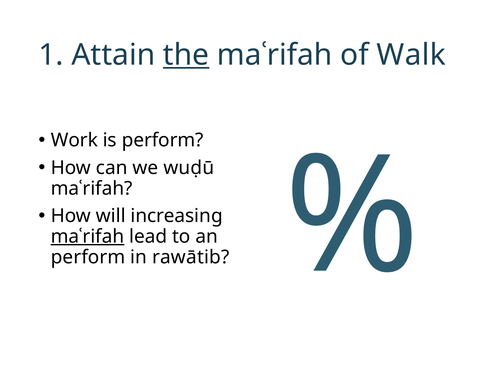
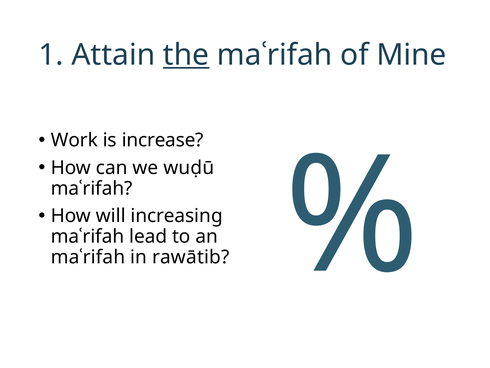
Walk: Walk -> Mine
is perform: perform -> increase
maʿrifah at (88, 236) underline: present -> none
perform at (88, 257): perform -> maʿrifah
